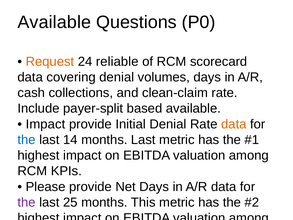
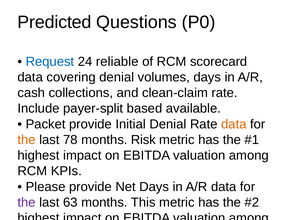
Available at (54, 22): Available -> Predicted
Request colour: orange -> blue
Impact at (46, 124): Impact -> Packet
the at (27, 140) colour: blue -> orange
14: 14 -> 78
months Last: Last -> Risk
25: 25 -> 63
